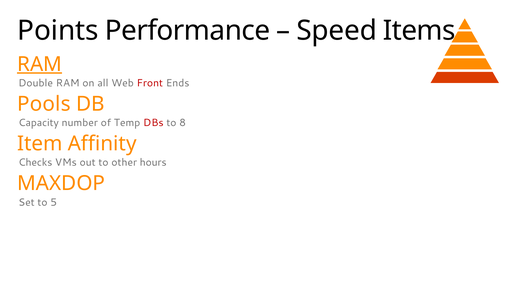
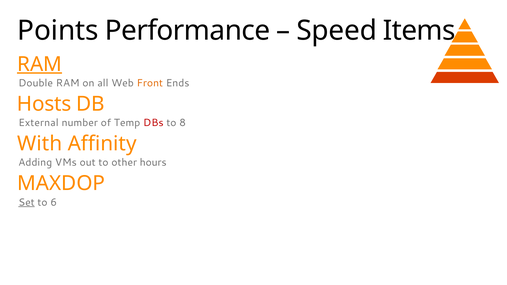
Front colour: red -> orange
Pools: Pools -> Hosts
Capacity: Capacity -> External
Item: Item -> With
Checks: Checks -> Adding
Set underline: none -> present
5: 5 -> 6
